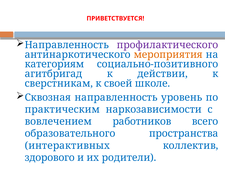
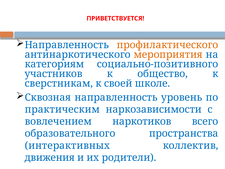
профилактического colour: purple -> orange
агитбригад: агитбригад -> участников
действии: действии -> общество
работников: работников -> наркотиков
здорового: здорового -> движения
